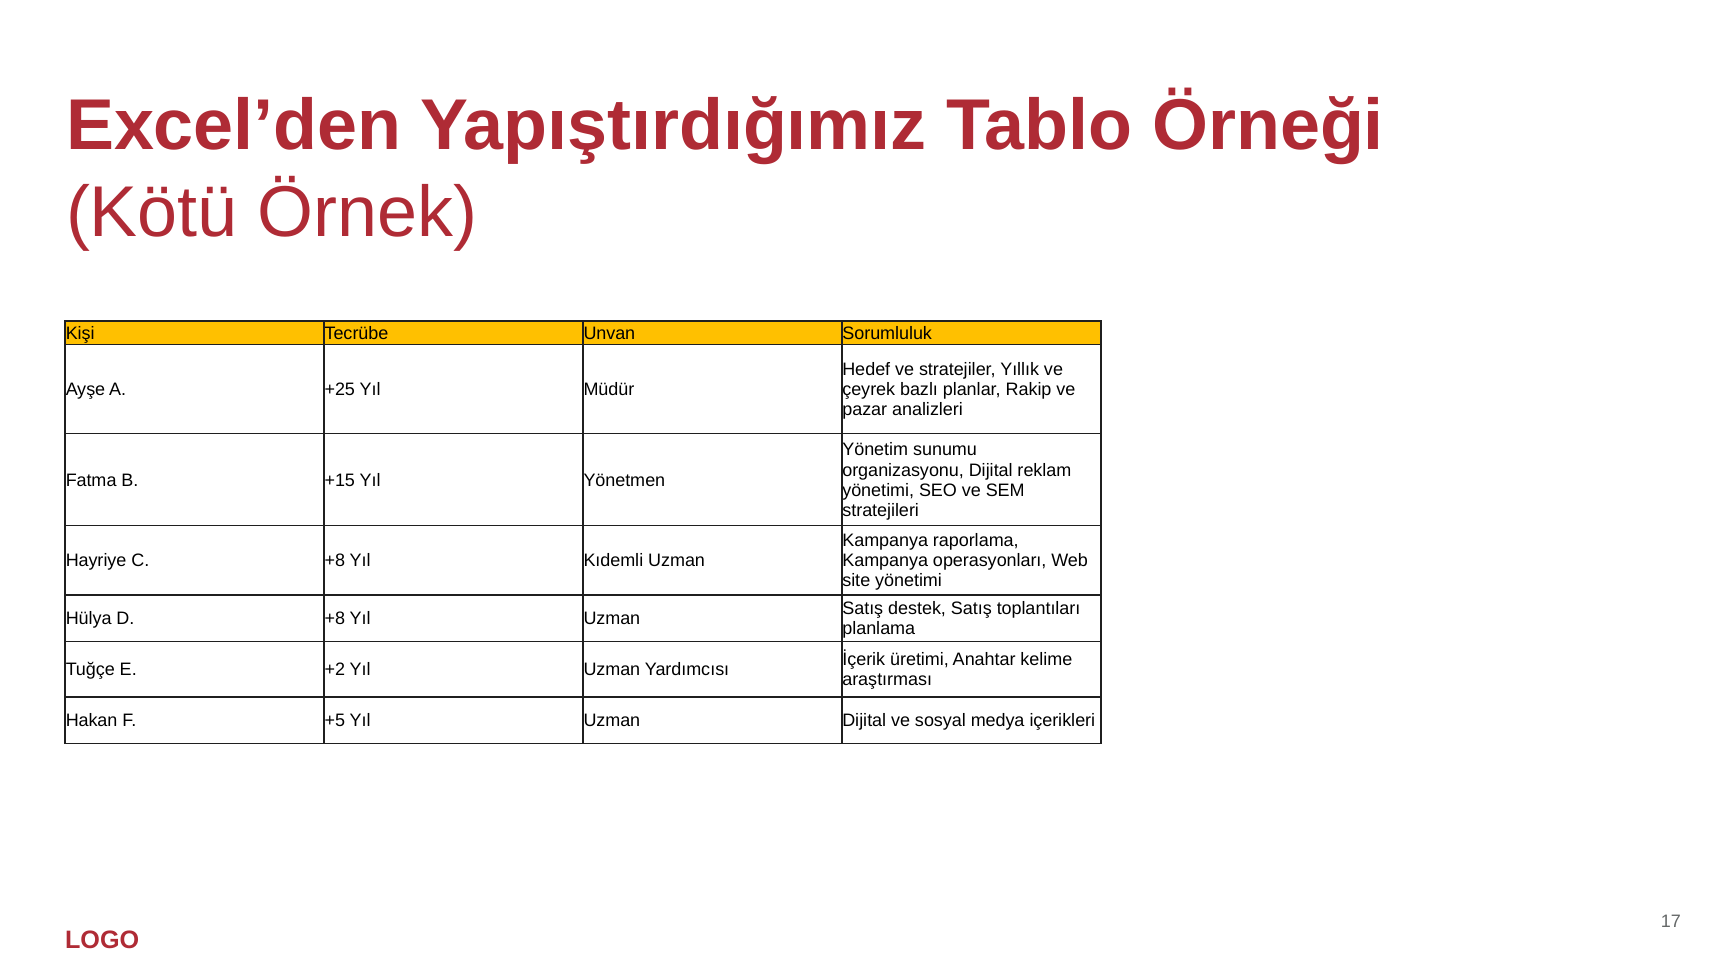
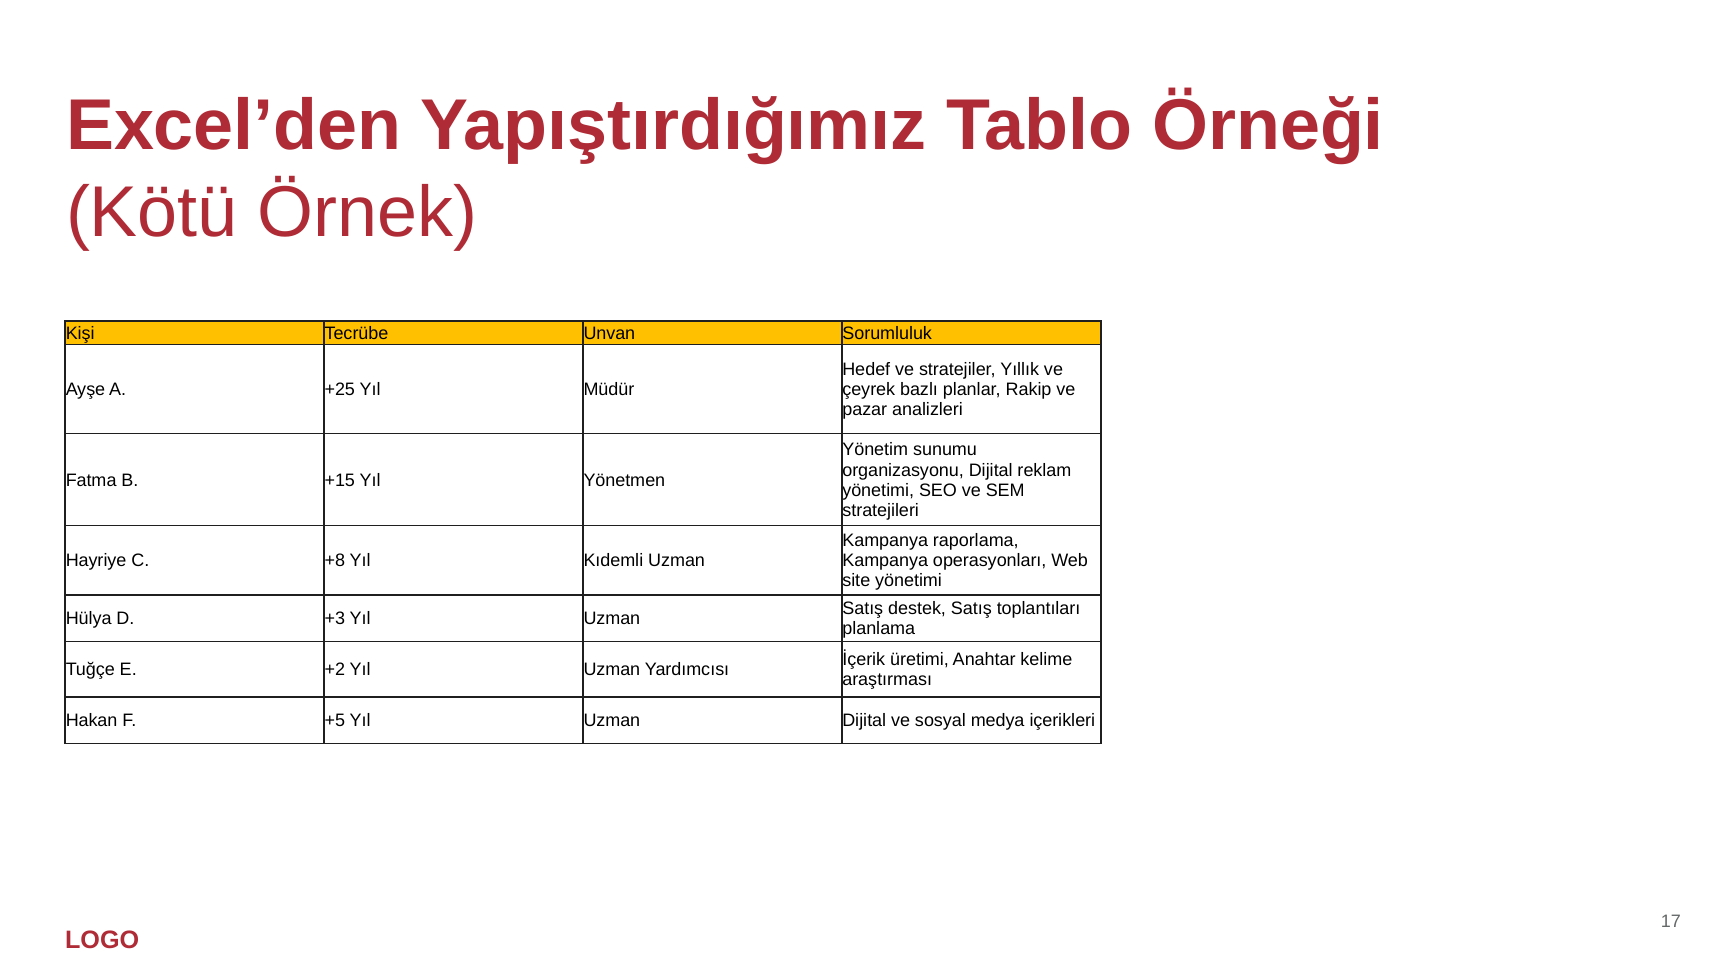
D +8: +8 -> +3
